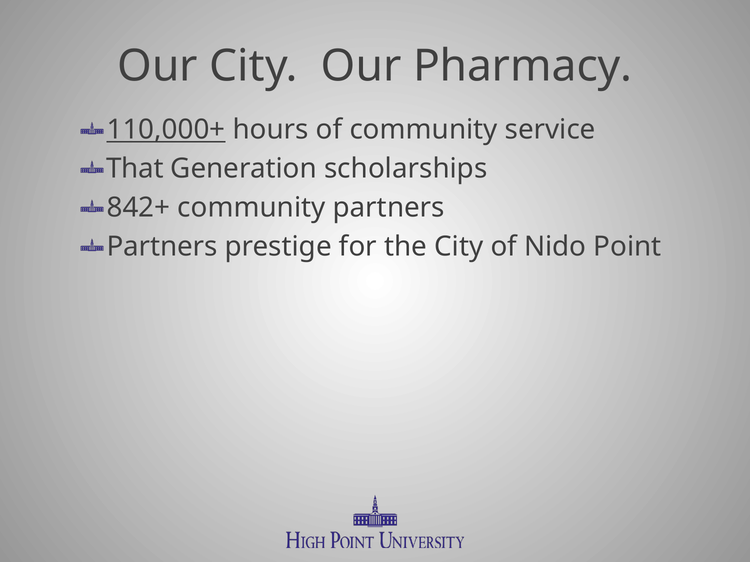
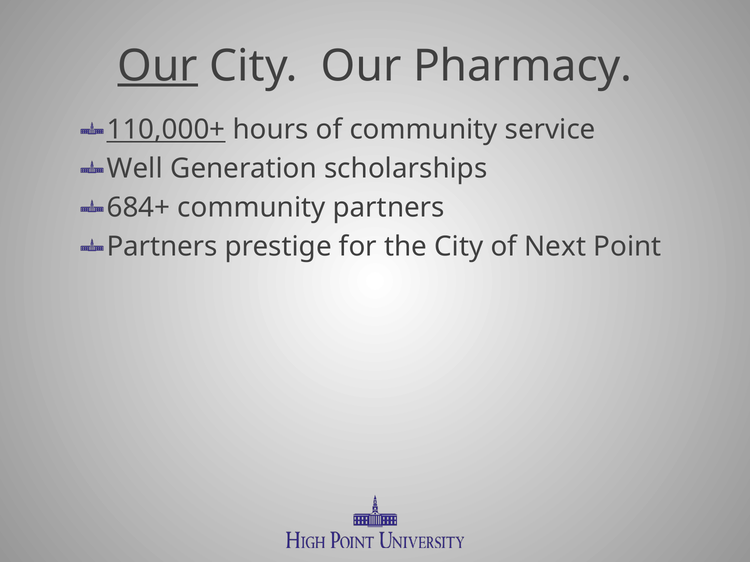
Our at (158, 66) underline: none -> present
That: That -> Well
842+: 842+ -> 684+
Nido: Nido -> Next
